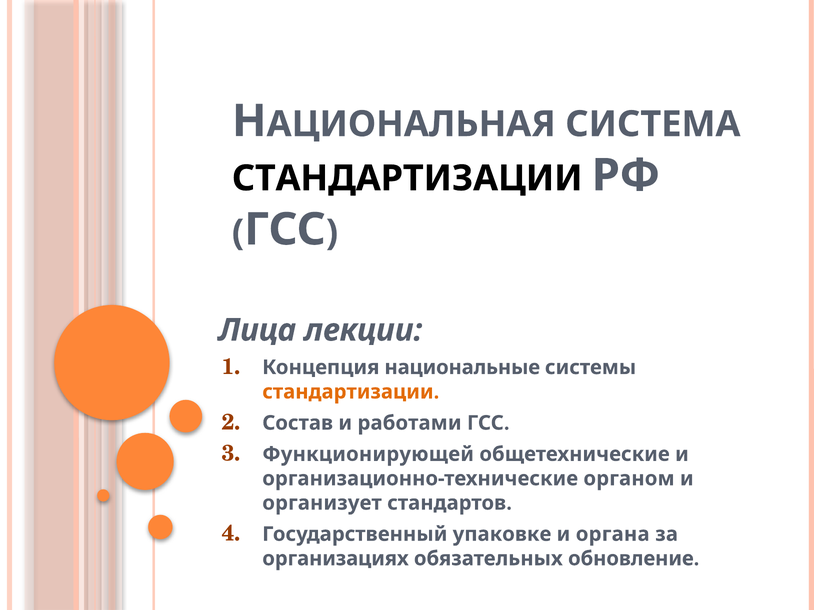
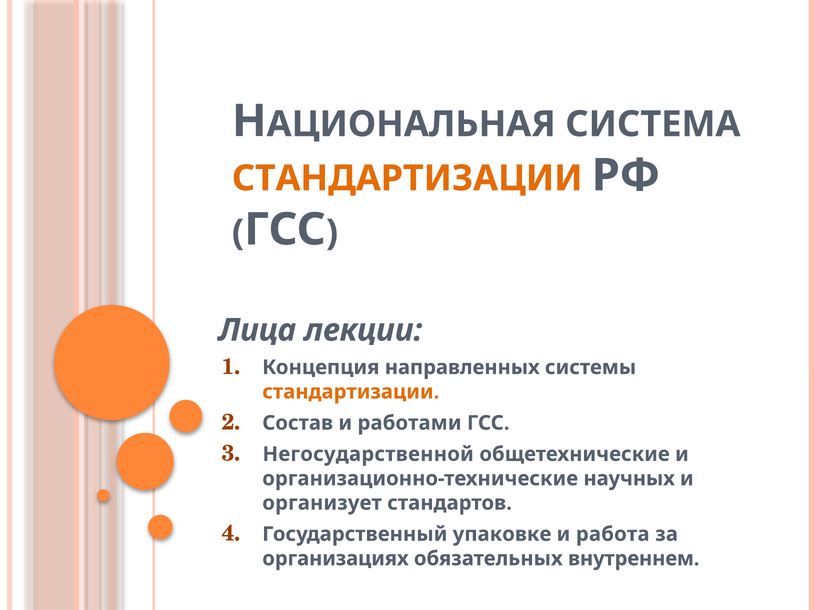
СТАНДАРТИЗАЦИИ at (407, 179) colour: black -> orange
национальные: национальные -> направленных
Функционирующей: Функционирующей -> Негосударственной
органом: органом -> научных
органа: органа -> работа
обновление: обновление -> внутреннем
